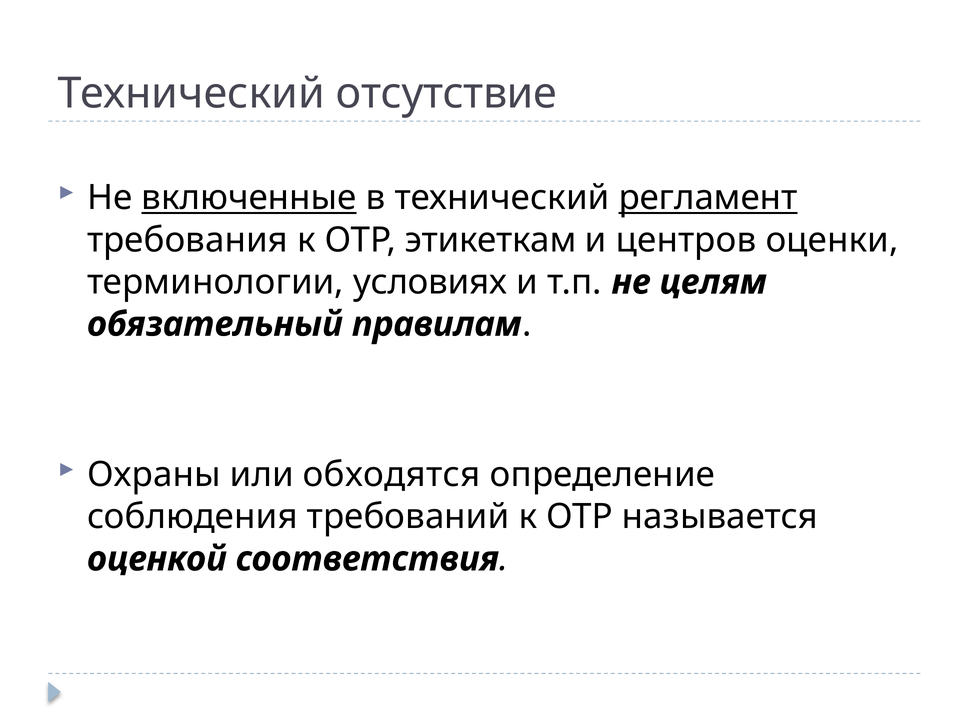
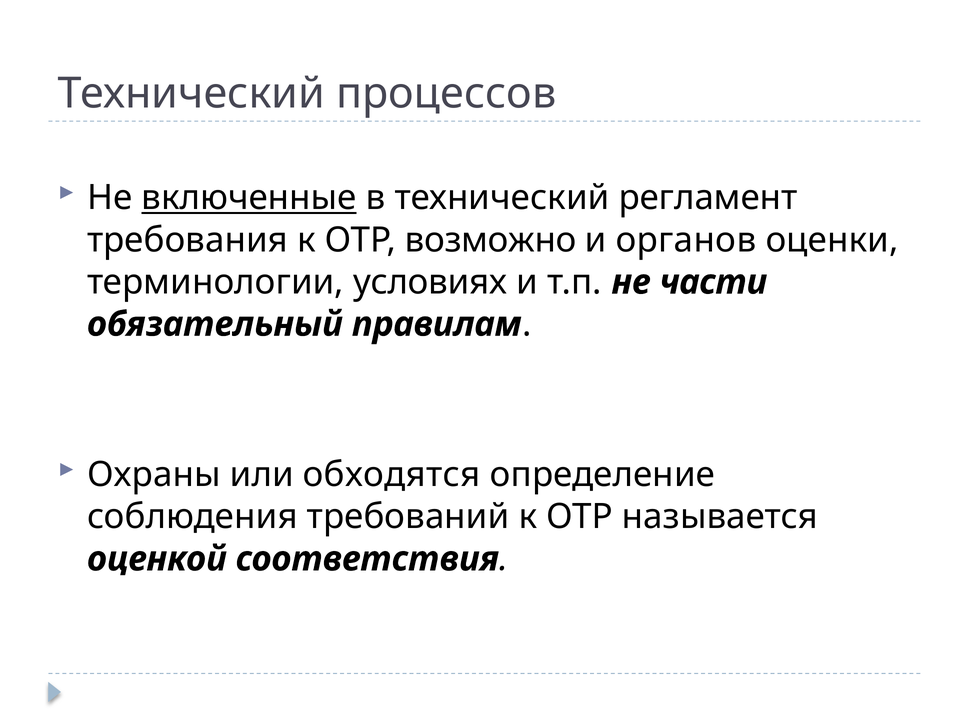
отсутствие: отсутствие -> процессов
регламент underline: present -> none
этикеткам: этикеткам -> возможно
центров: центров -> органов
целям: целям -> части
